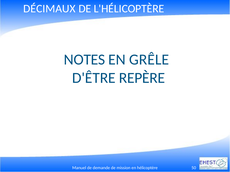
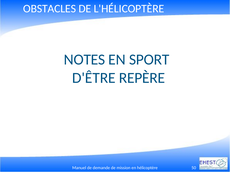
DÉCIMAUX: DÉCIMAUX -> OBSTACLES
GRÊLE: GRÊLE -> SPORT
